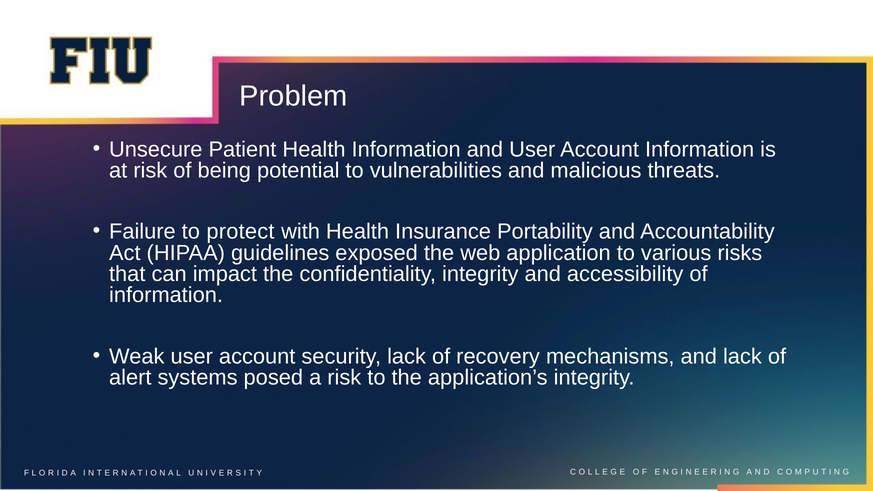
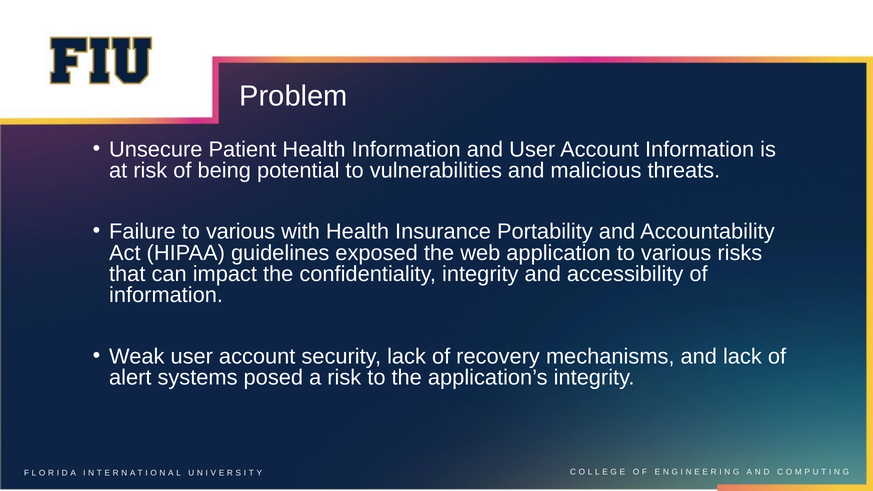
Failure to protect: protect -> various
